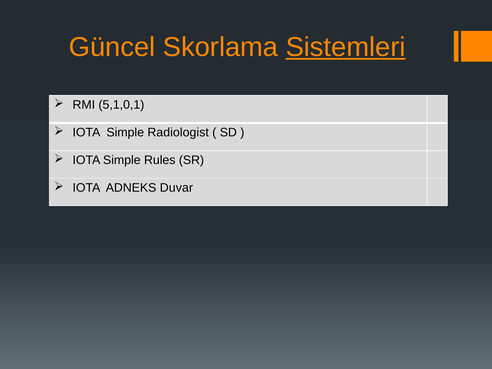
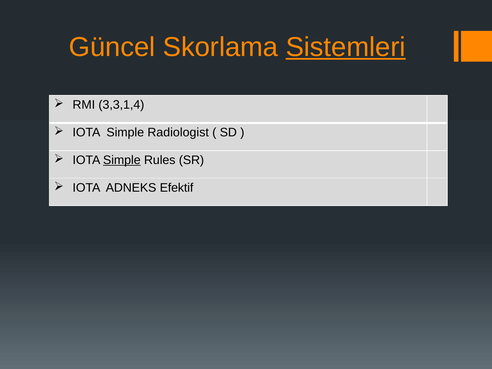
5,1,0,1: 5,1,0,1 -> 3,3,1,4
Simple at (122, 160) underline: none -> present
Duvar: Duvar -> Efektif
